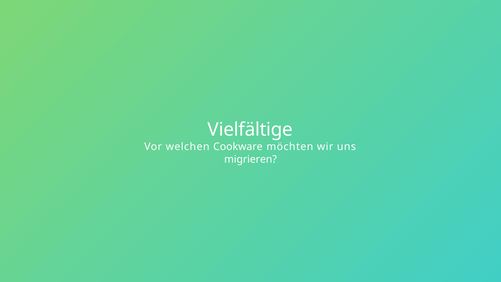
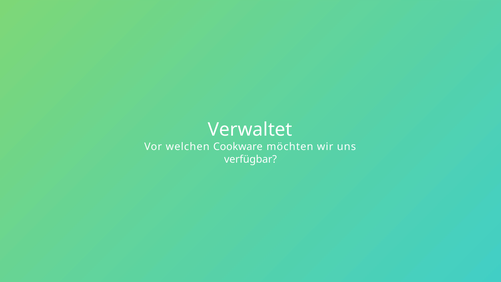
Vielfältige: Vielfältige -> Verwaltet
migrieren: migrieren -> verfügbar
